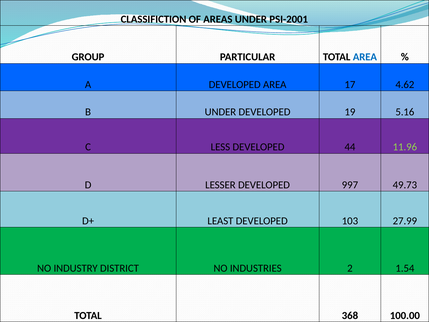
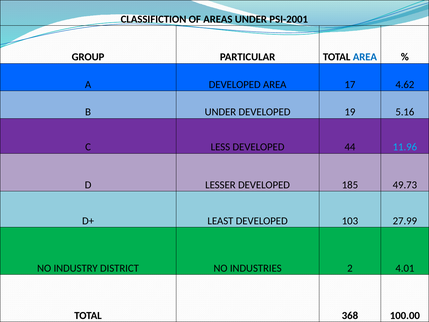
11.96 colour: light green -> light blue
997: 997 -> 185
1.54: 1.54 -> 4.01
